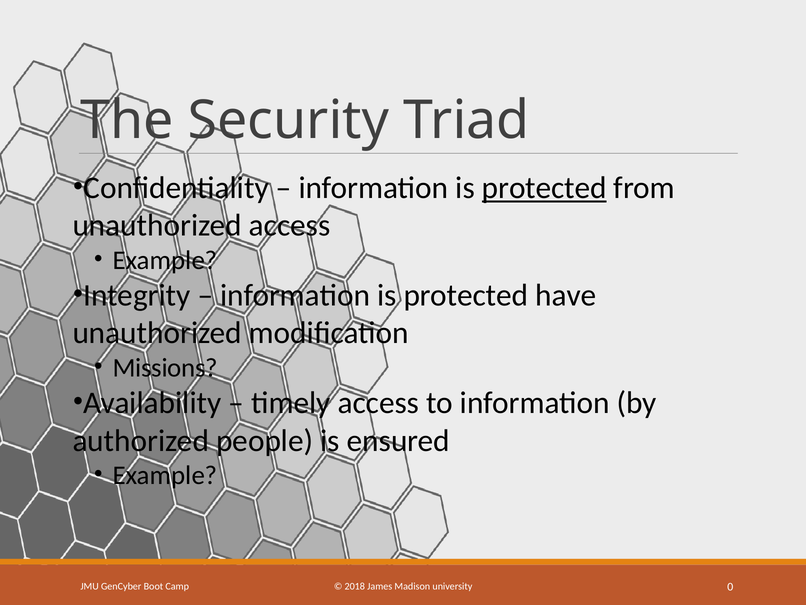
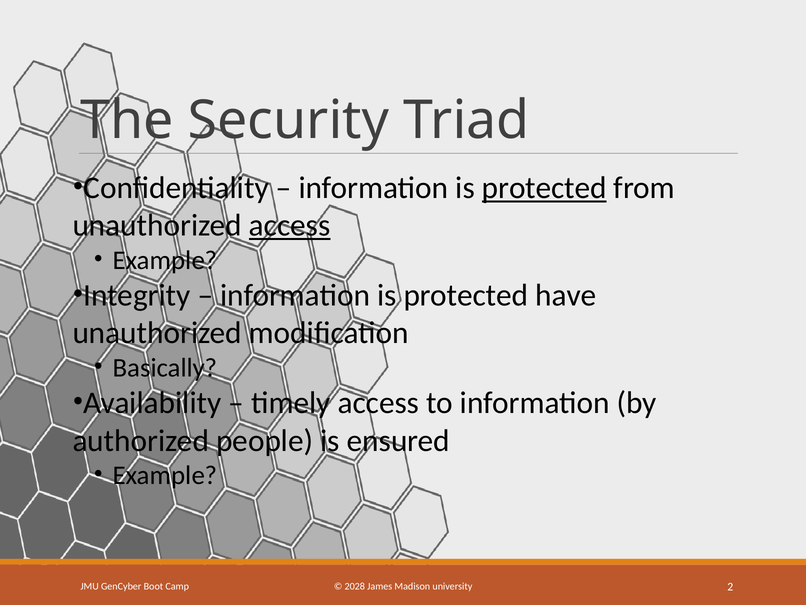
access at (290, 225) underline: none -> present
Missions: Missions -> Basically
2018: 2018 -> 2028
0: 0 -> 2
